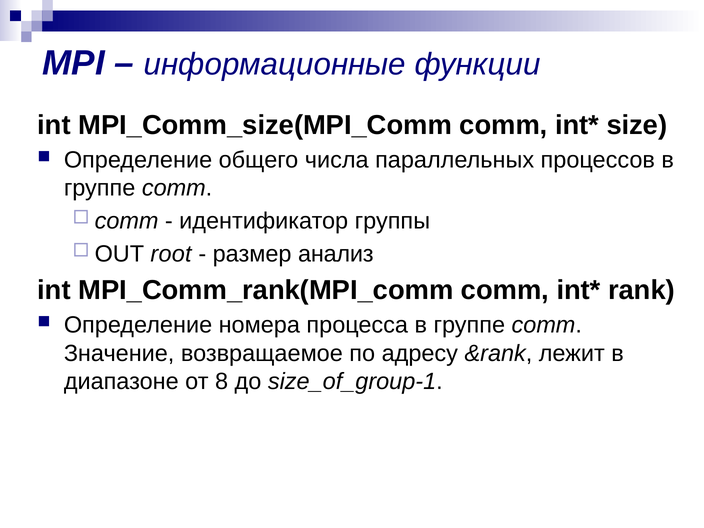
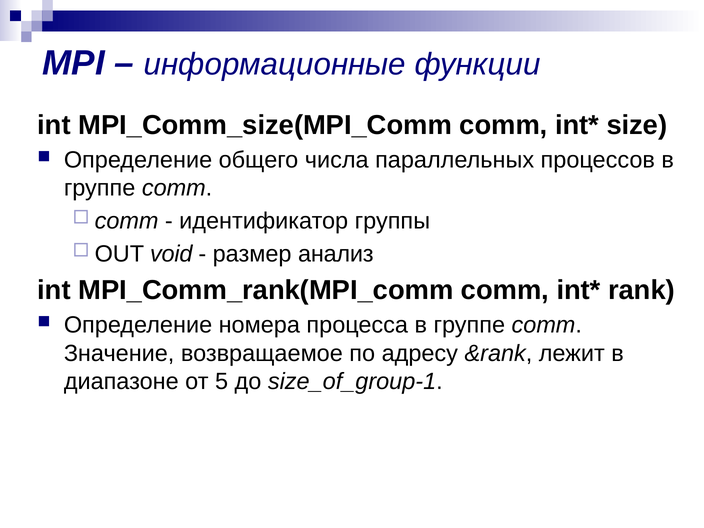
root: root -> void
8: 8 -> 5
